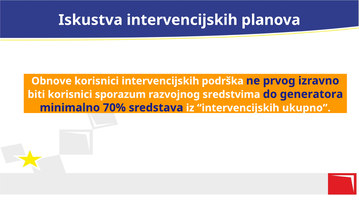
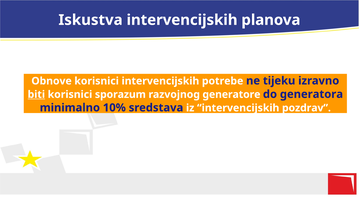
podrška: podrška -> potrebe
prvog: prvog -> tijeku
biti underline: none -> present
sredstvima: sredstvima -> generatore
70%: 70% -> 10%
ukupno: ukupno -> pozdrav
